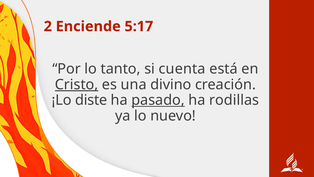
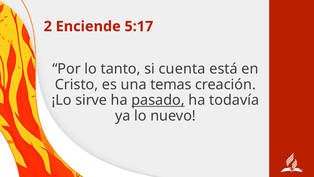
Cristo underline: present -> none
divino: divino -> temas
diste: diste -> sirve
rodillas: rodillas -> todavía
